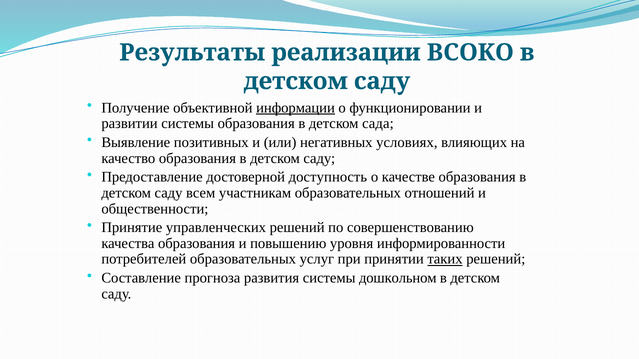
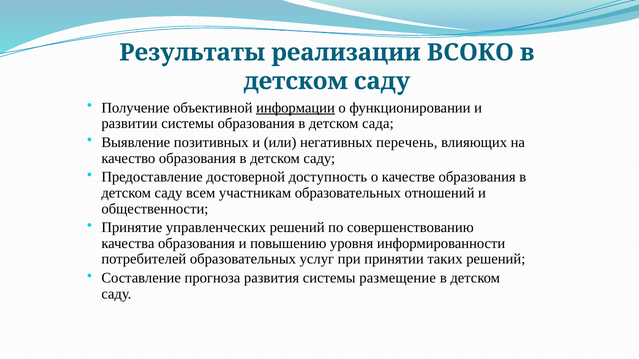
условиях: условиях -> перечень
таких underline: present -> none
дошкольном: дошкольном -> размещение
